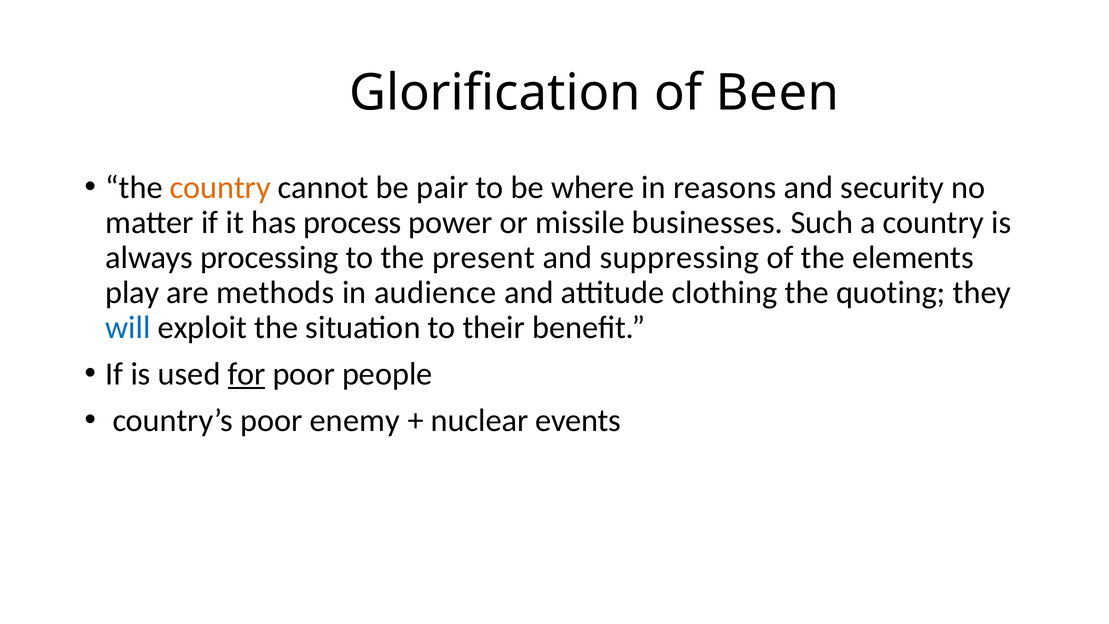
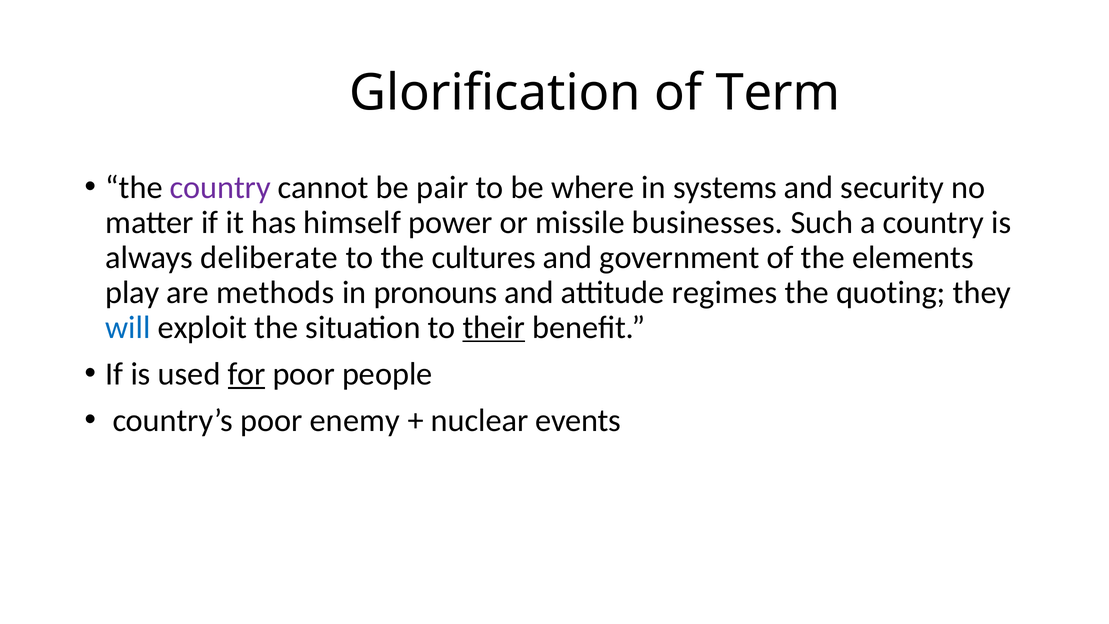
Been: Been -> Term
country at (220, 188) colour: orange -> purple
reasons: reasons -> systems
process: process -> himself
processing: processing -> deliberate
present: present -> cultures
suppressing: suppressing -> government
audience: audience -> pronouns
clothing: clothing -> regimes
their underline: none -> present
